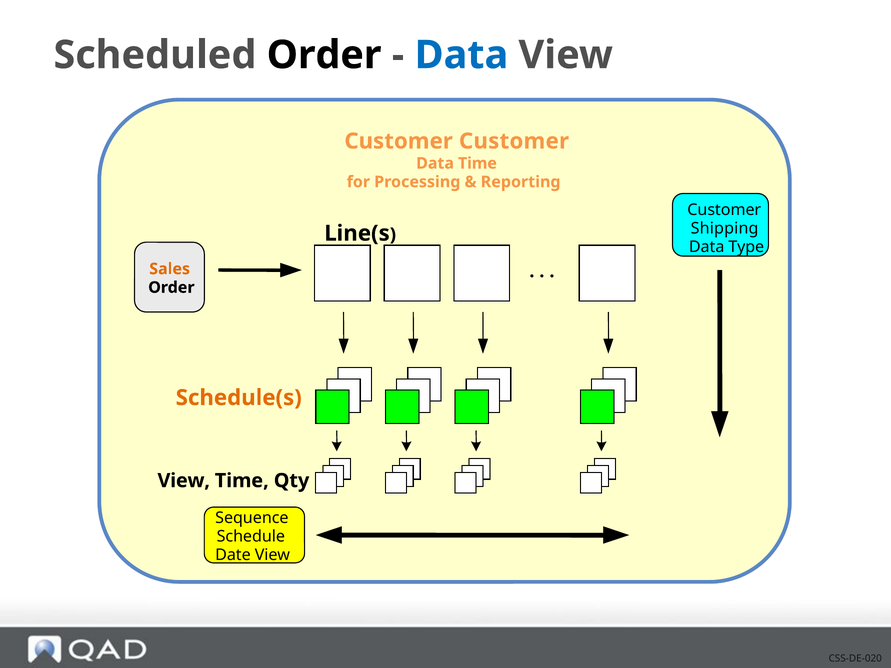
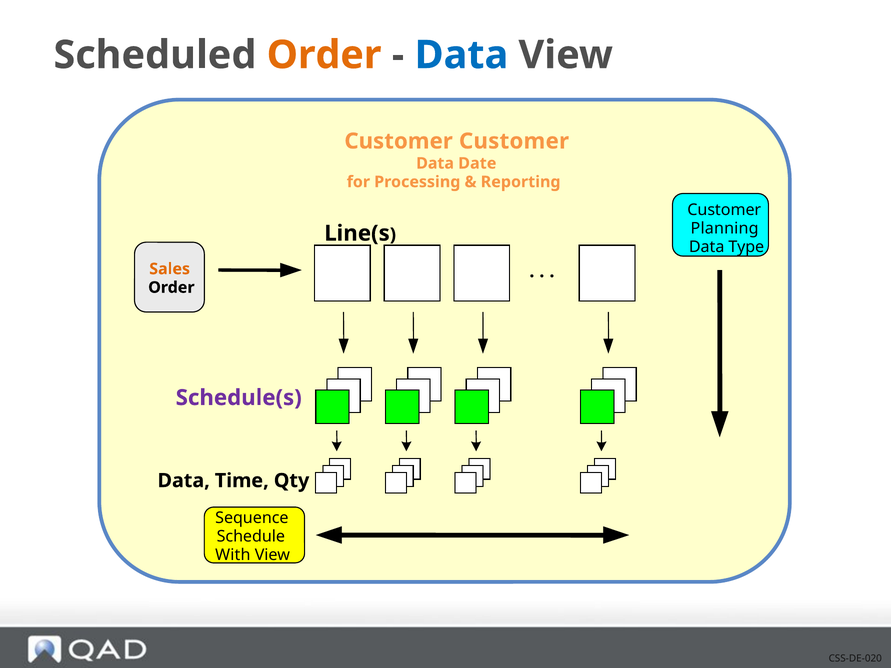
Order at (324, 55) colour: black -> orange
Data Time: Time -> Date
Shipping: Shipping -> Planning
Schedule(s colour: orange -> purple
View at (184, 481): View -> Data
Date: Date -> With
